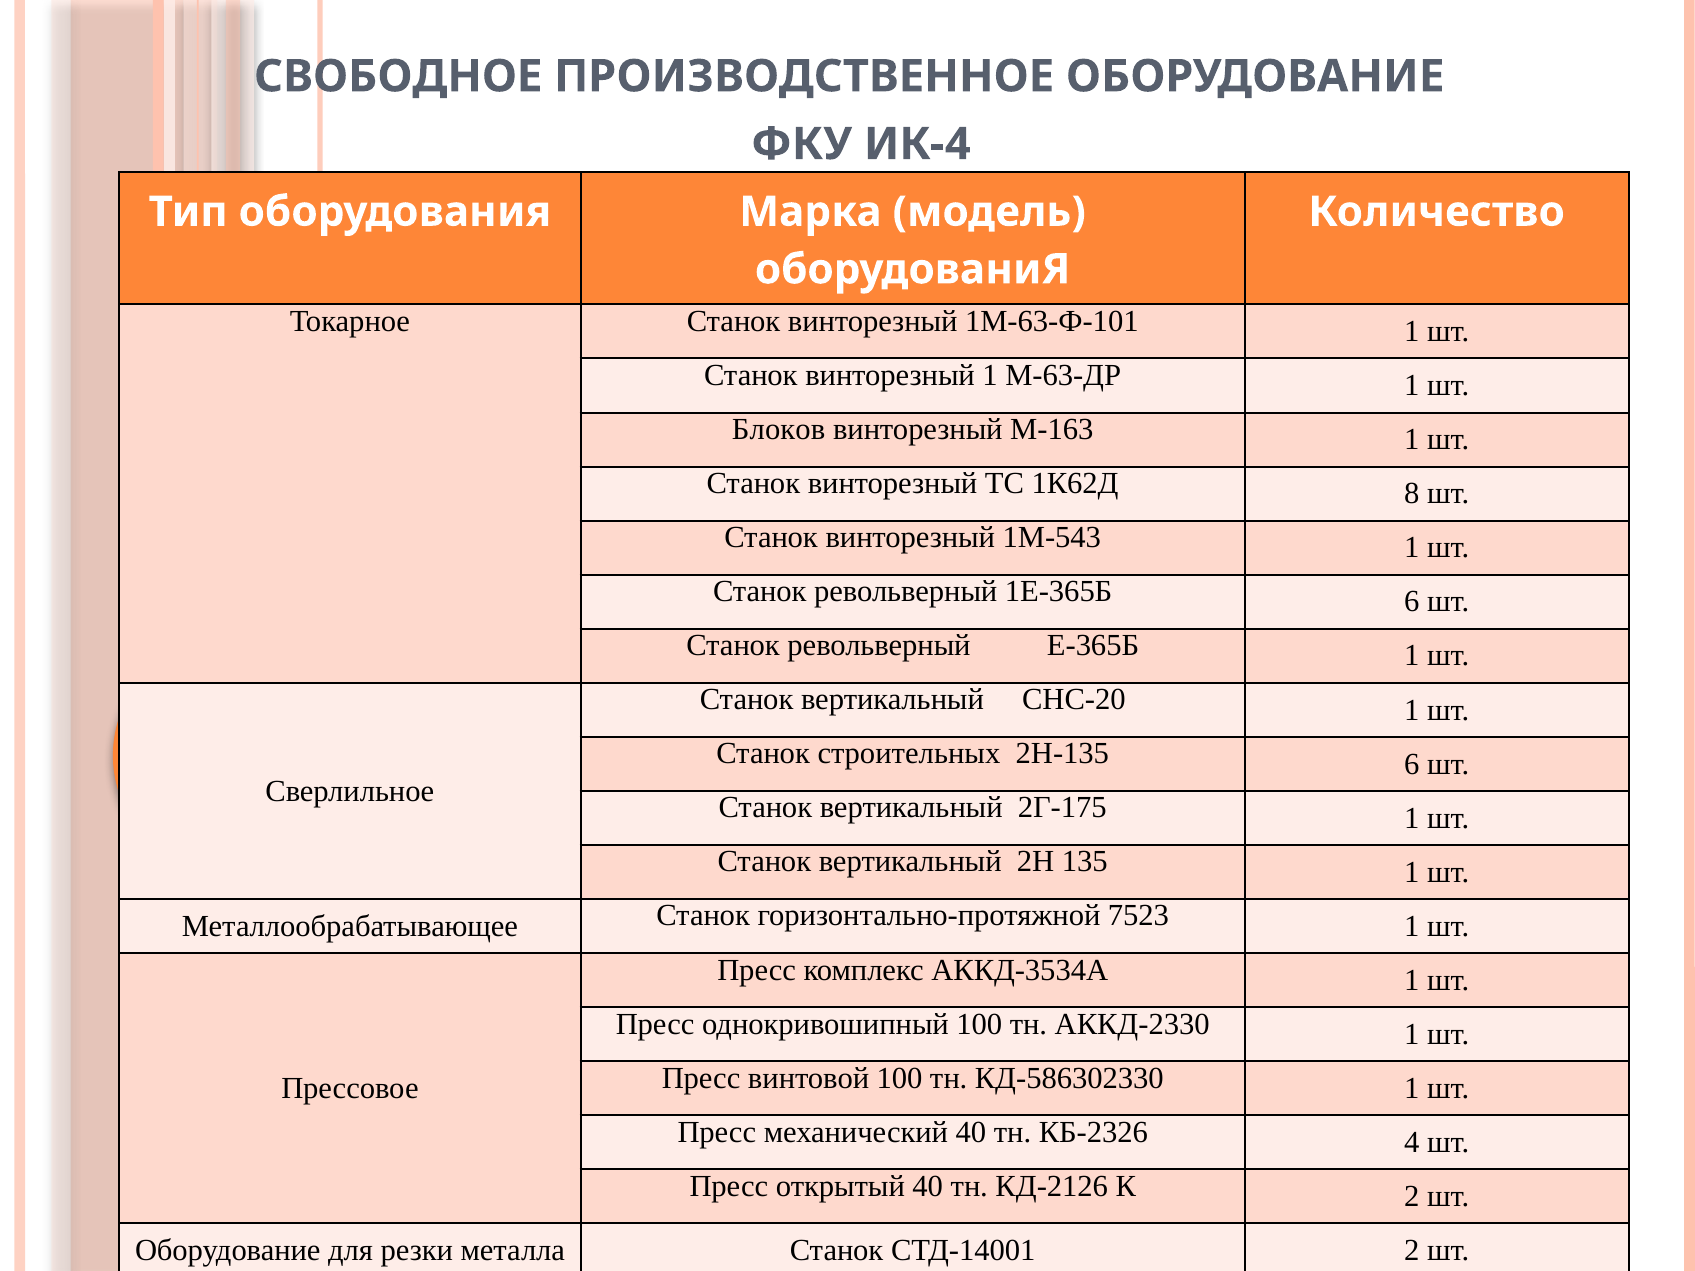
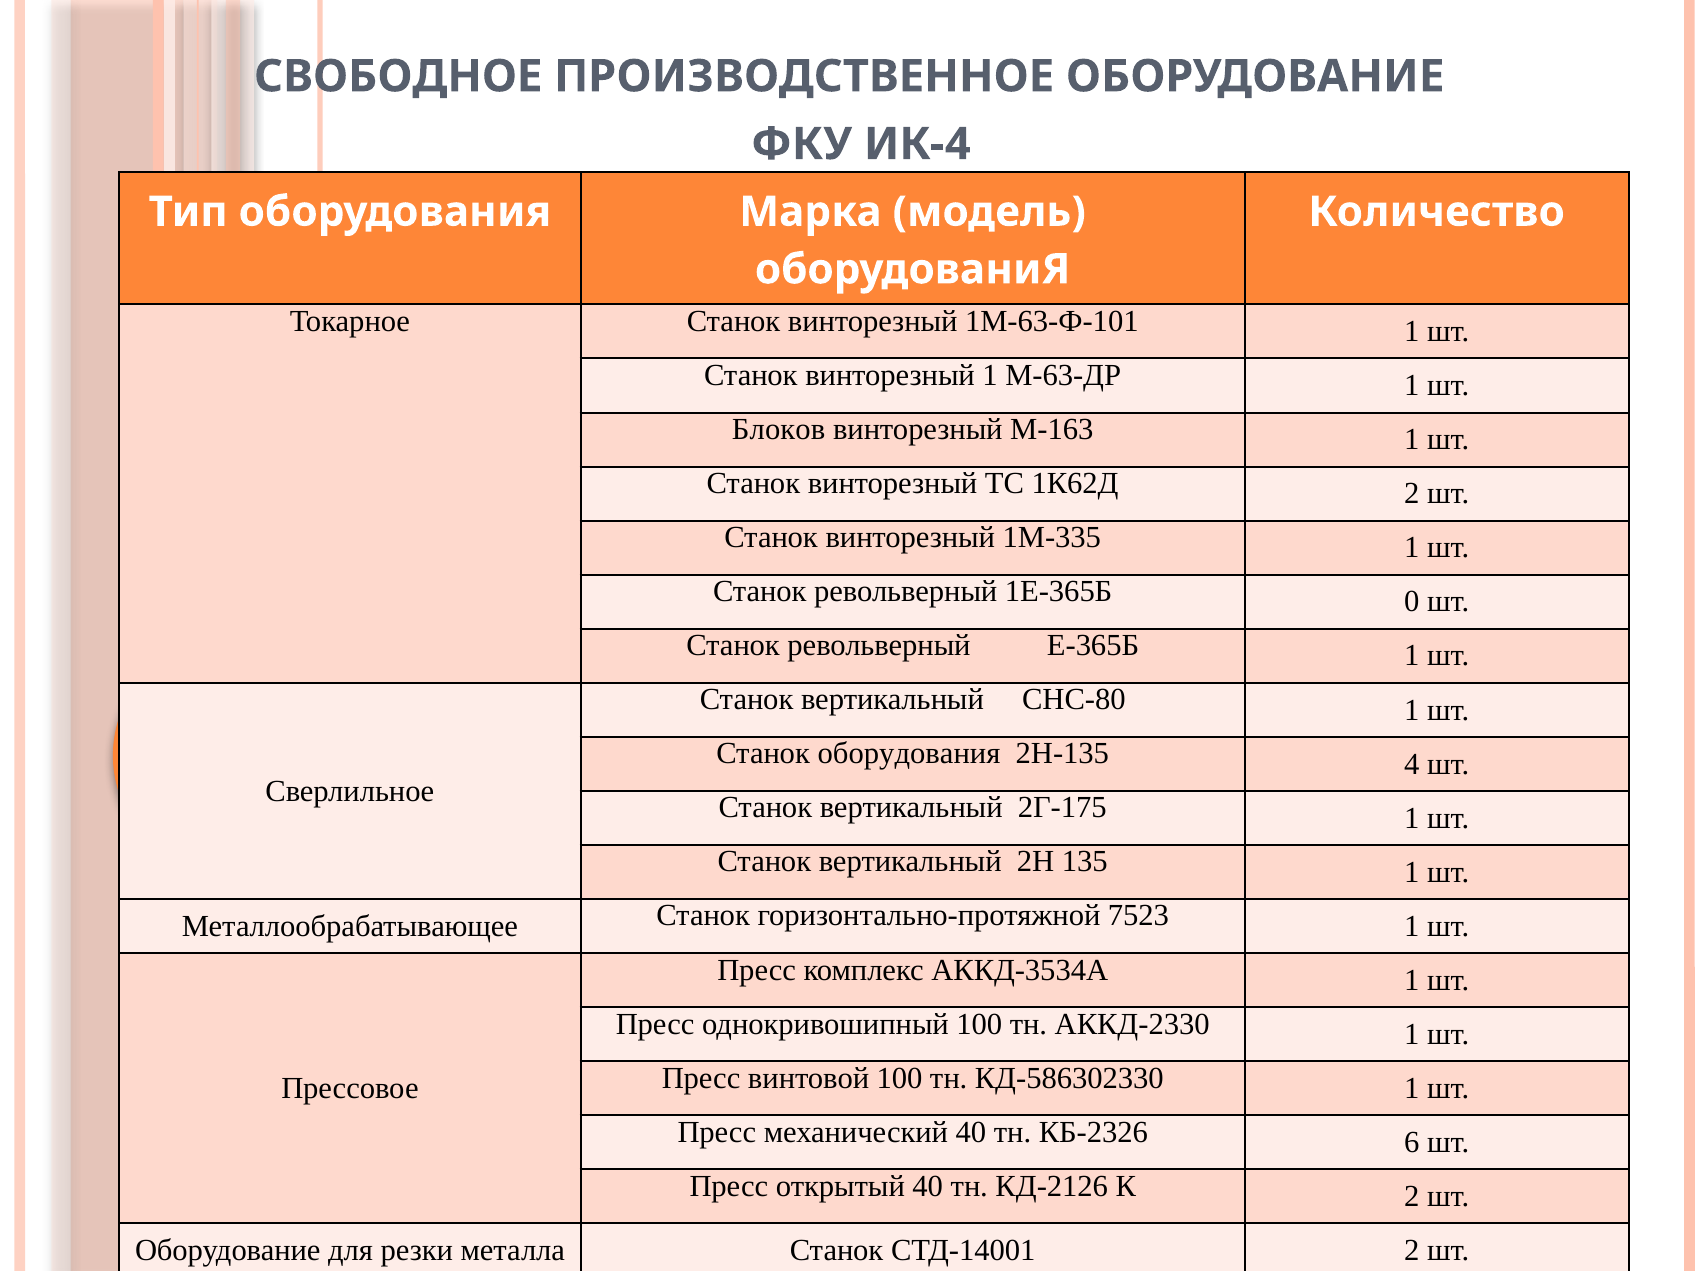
1К62Д 8: 8 -> 2
1М-543: 1М-543 -> 1М-335
1Е-365Б 6: 6 -> 0
СНС-20: СНС-20 -> СНС-80
Станок строительных: строительных -> оборудования
2Н-135 6: 6 -> 4
4: 4 -> 6
